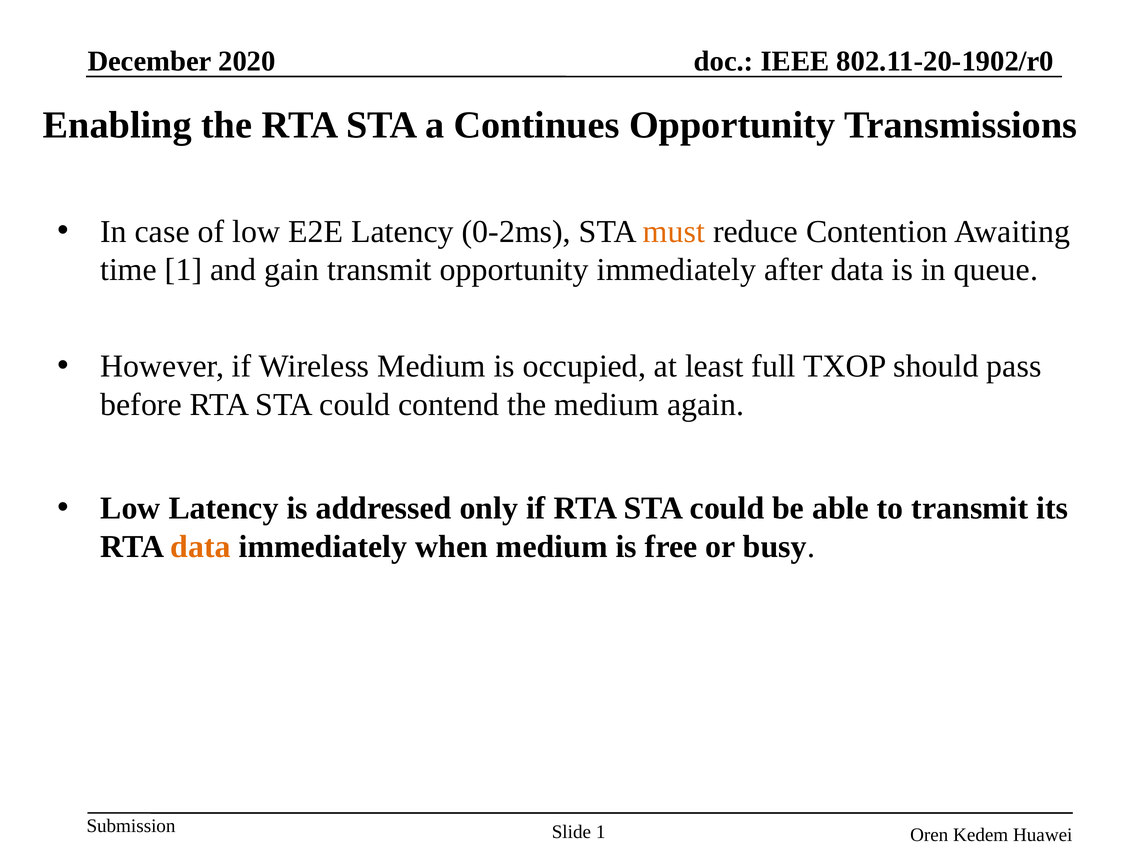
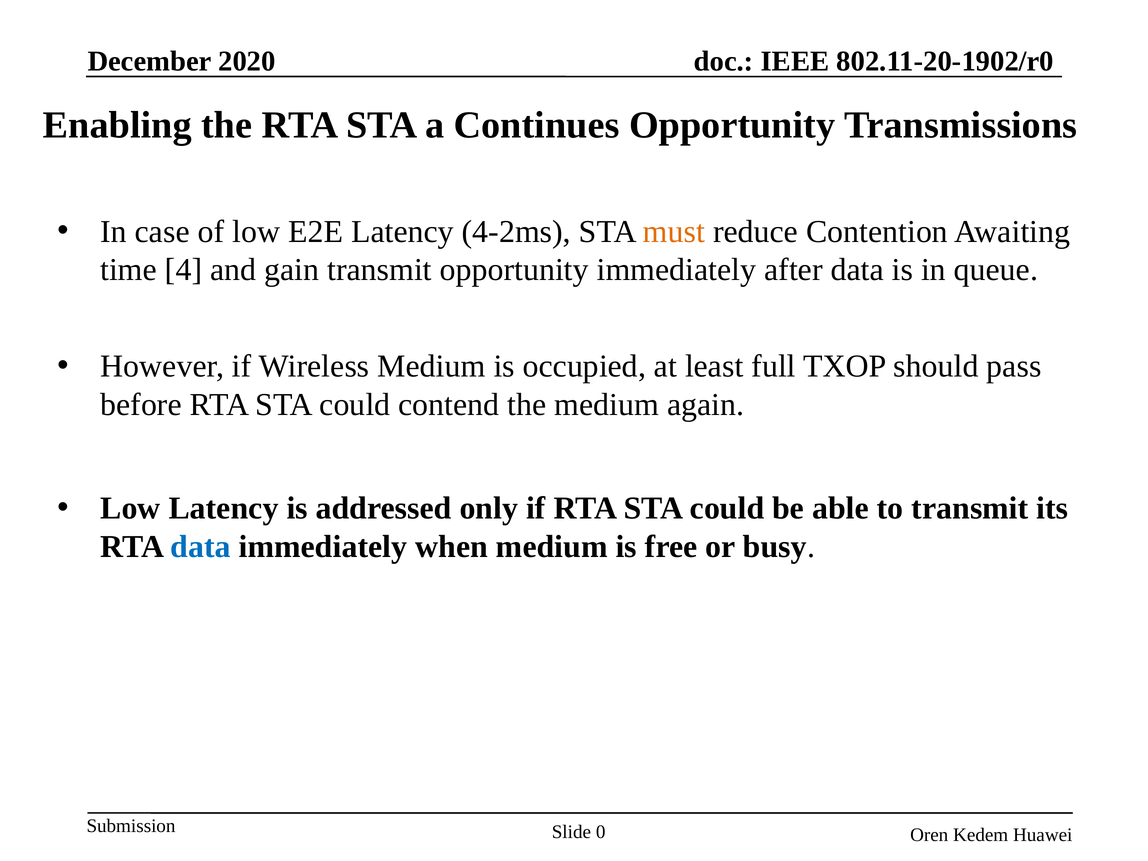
0-2ms: 0-2ms -> 4-2ms
time 1: 1 -> 4
data at (201, 547) colour: orange -> blue
Slide 1: 1 -> 0
